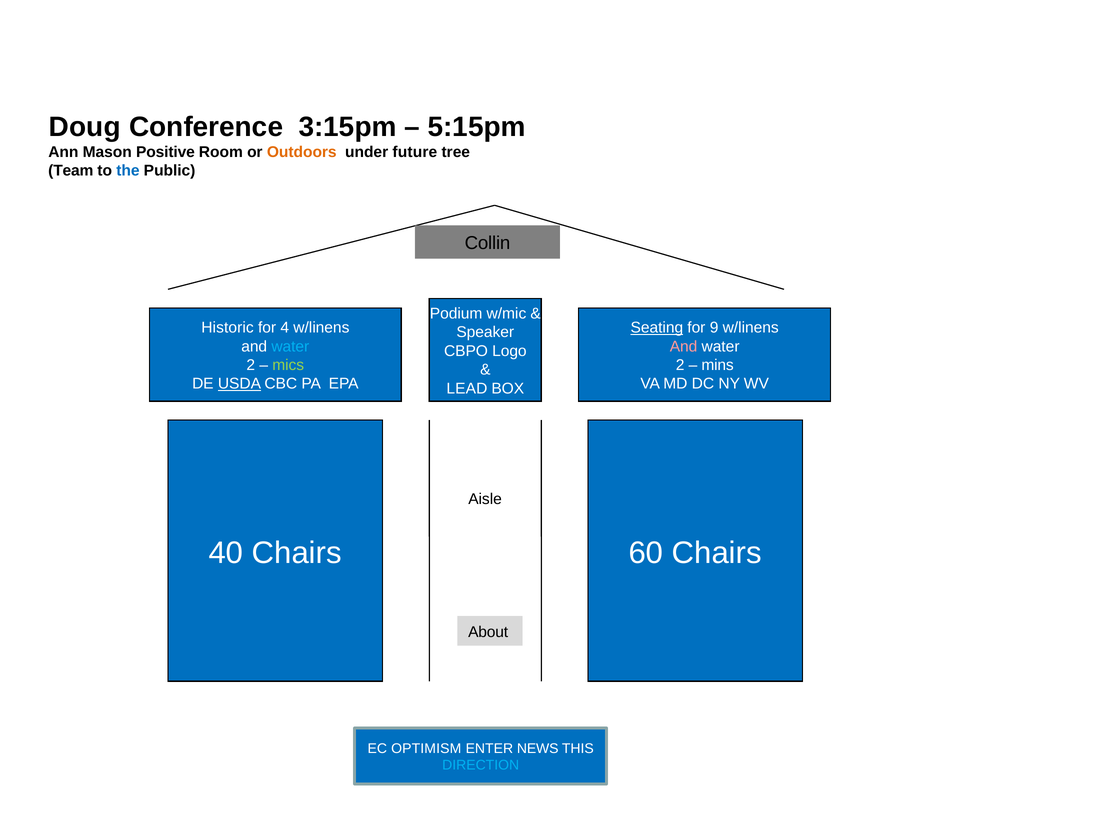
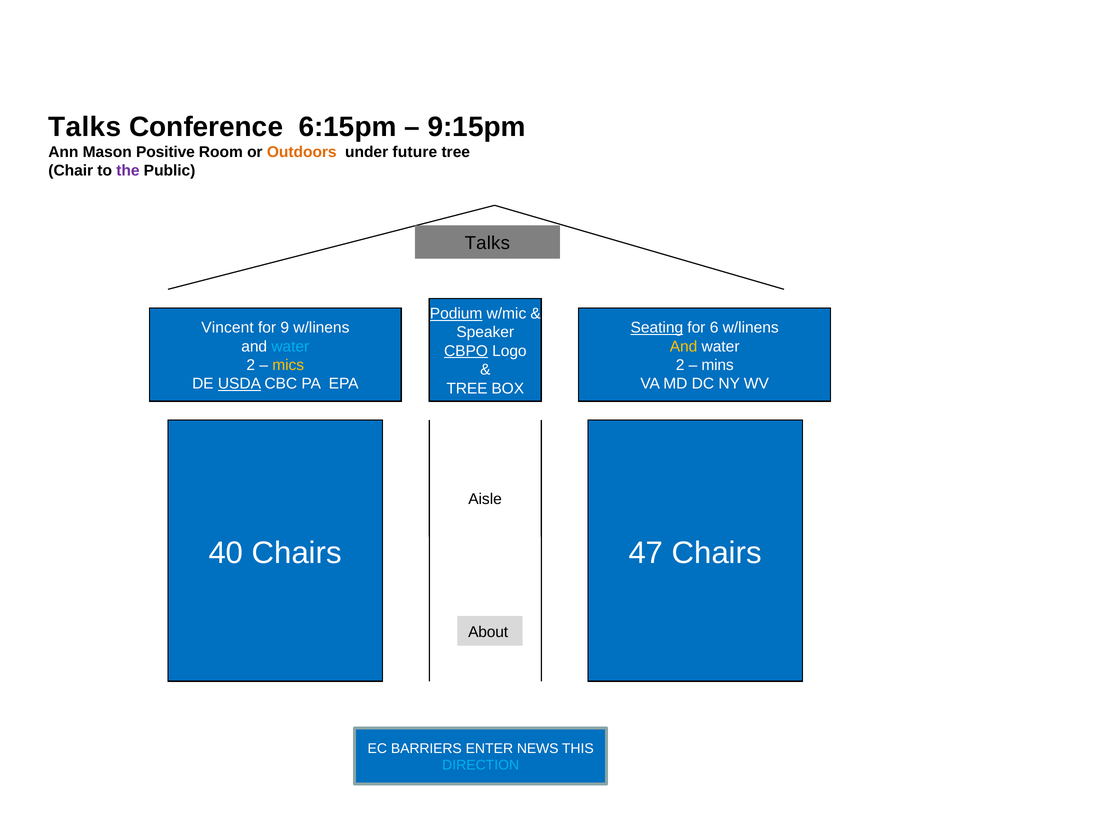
Doug at (85, 127): Doug -> Talks
3:15pm: 3:15pm -> 6:15pm
5:15pm: 5:15pm -> 9:15pm
Team: Team -> Chair
the colour: blue -> purple
Collin at (487, 243): Collin -> Talks
Podium underline: none -> present
Historic: Historic -> Vincent
4: 4 -> 9
9: 9 -> 6
And at (684, 346) colour: pink -> yellow
CBPO underline: none -> present
mics colour: light green -> yellow
LEAD at (467, 388): LEAD -> TREE
60: 60 -> 47
OPTIMISM: OPTIMISM -> BARRIERS
